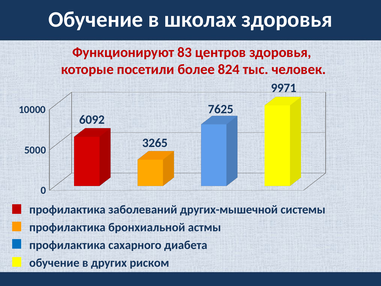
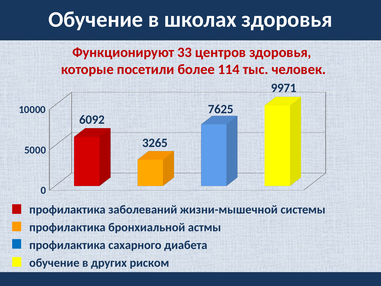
83: 83 -> 33
824: 824 -> 114
других-мышечной: других-мышечной -> жизни-мышечной
